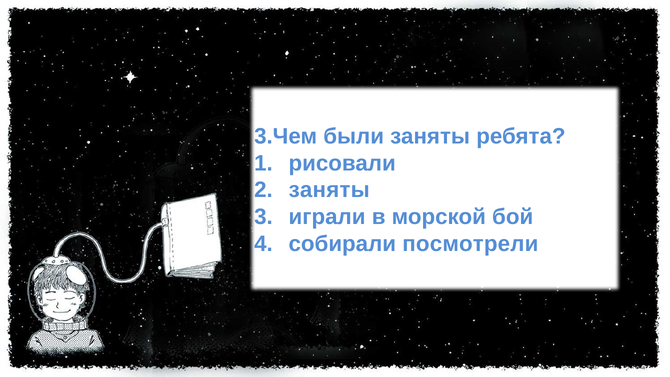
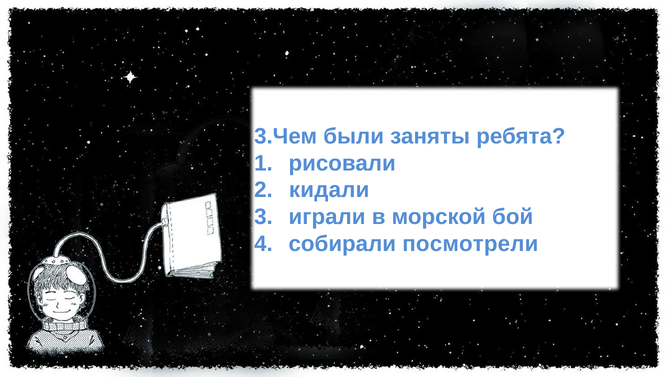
заняты at (329, 190): заняты -> кидали
